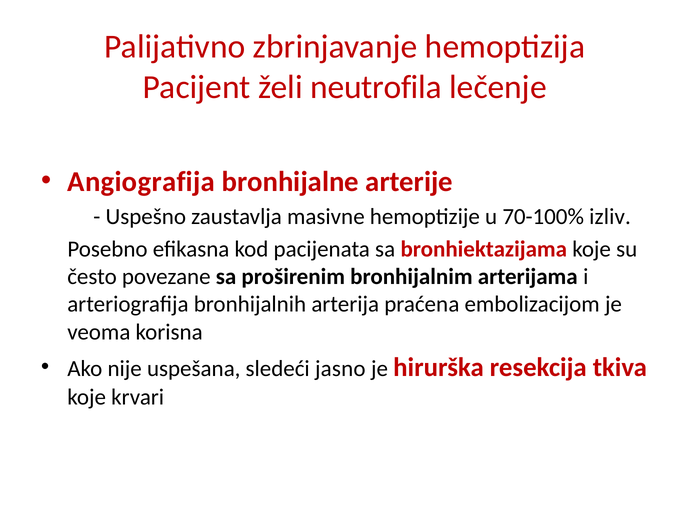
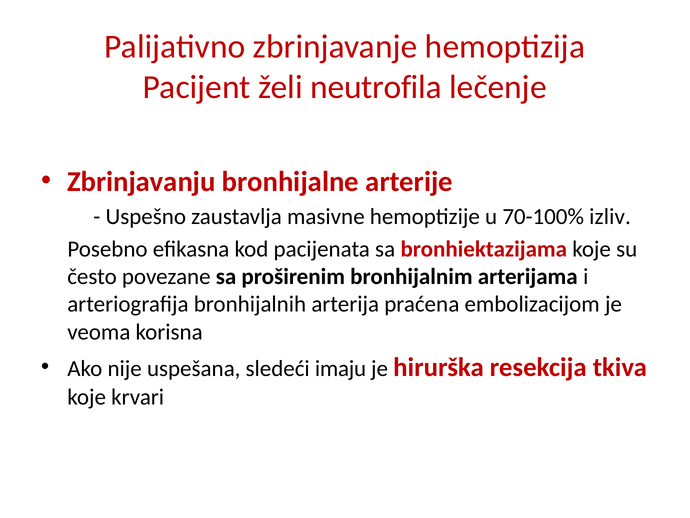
Angiografija: Angiografija -> Zbrinjavanju
jasno: jasno -> imaju
